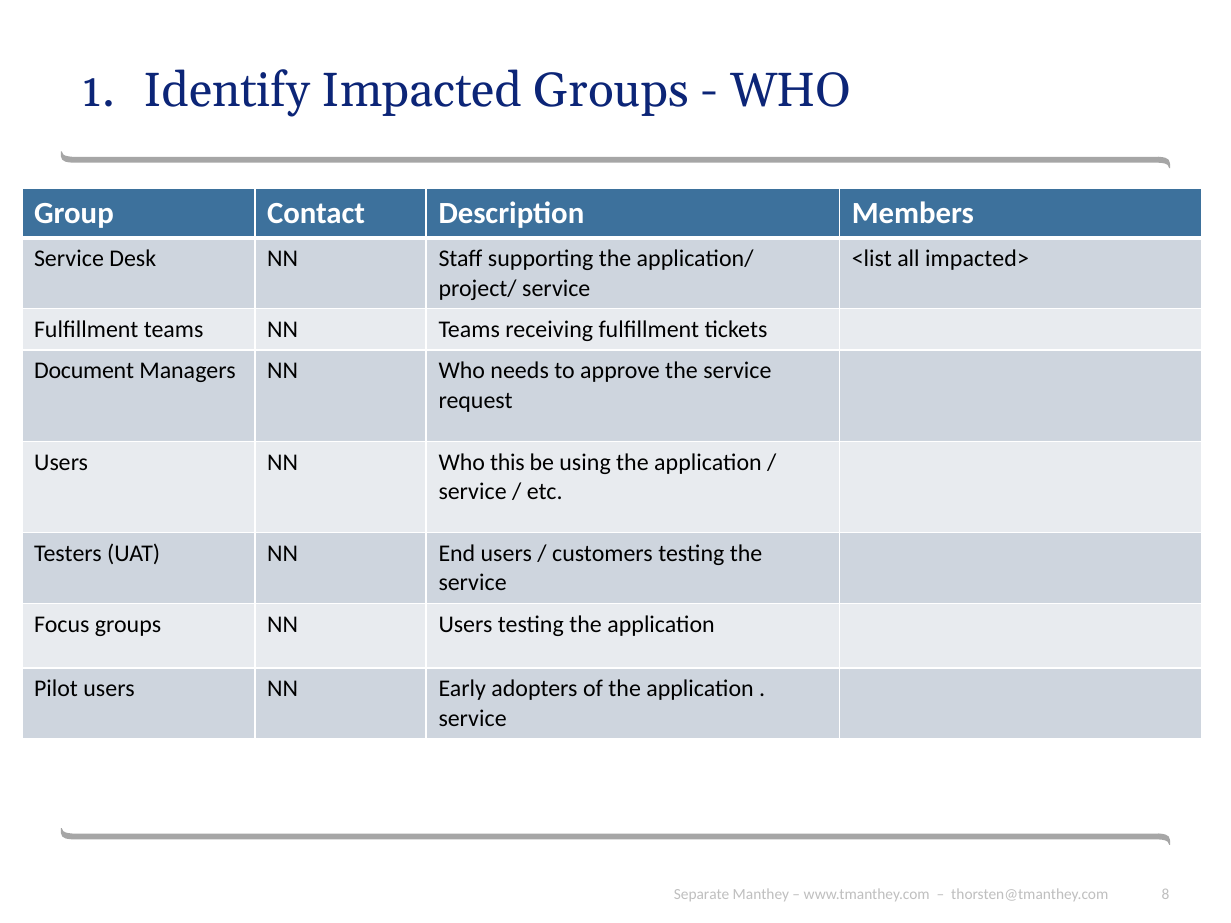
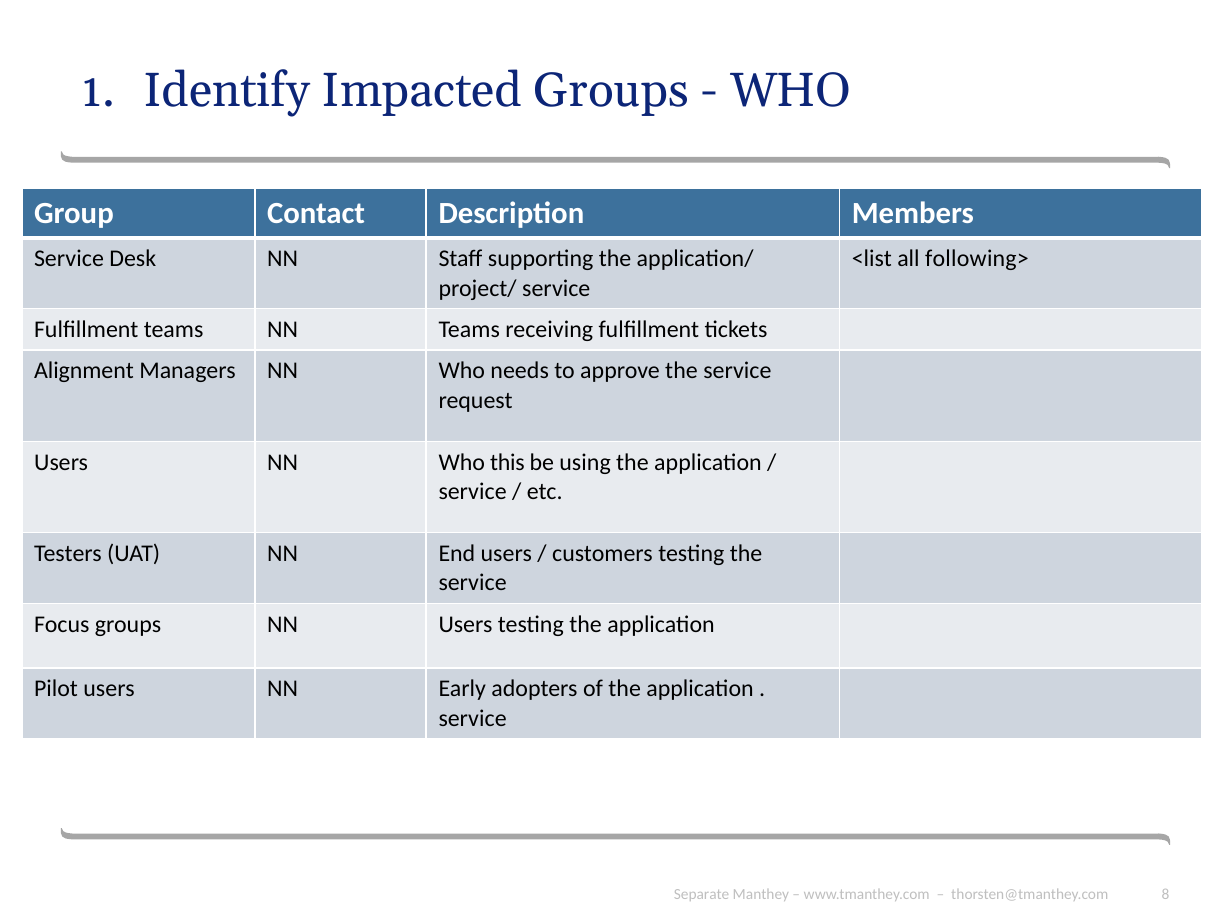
impacted>: impacted> -> following>
Document: Document -> Alignment
